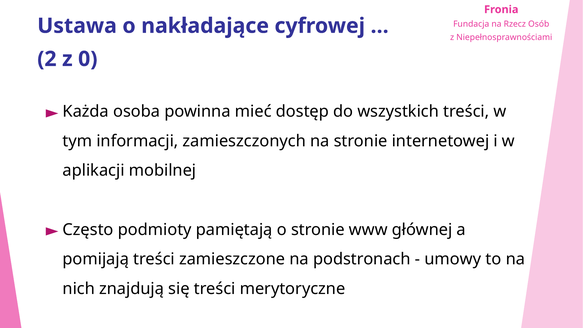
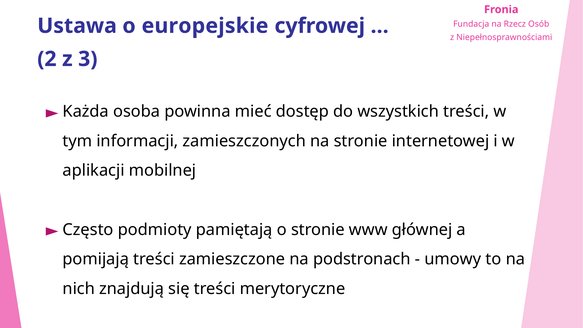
nakładające: nakładające -> europejskie
0: 0 -> 3
